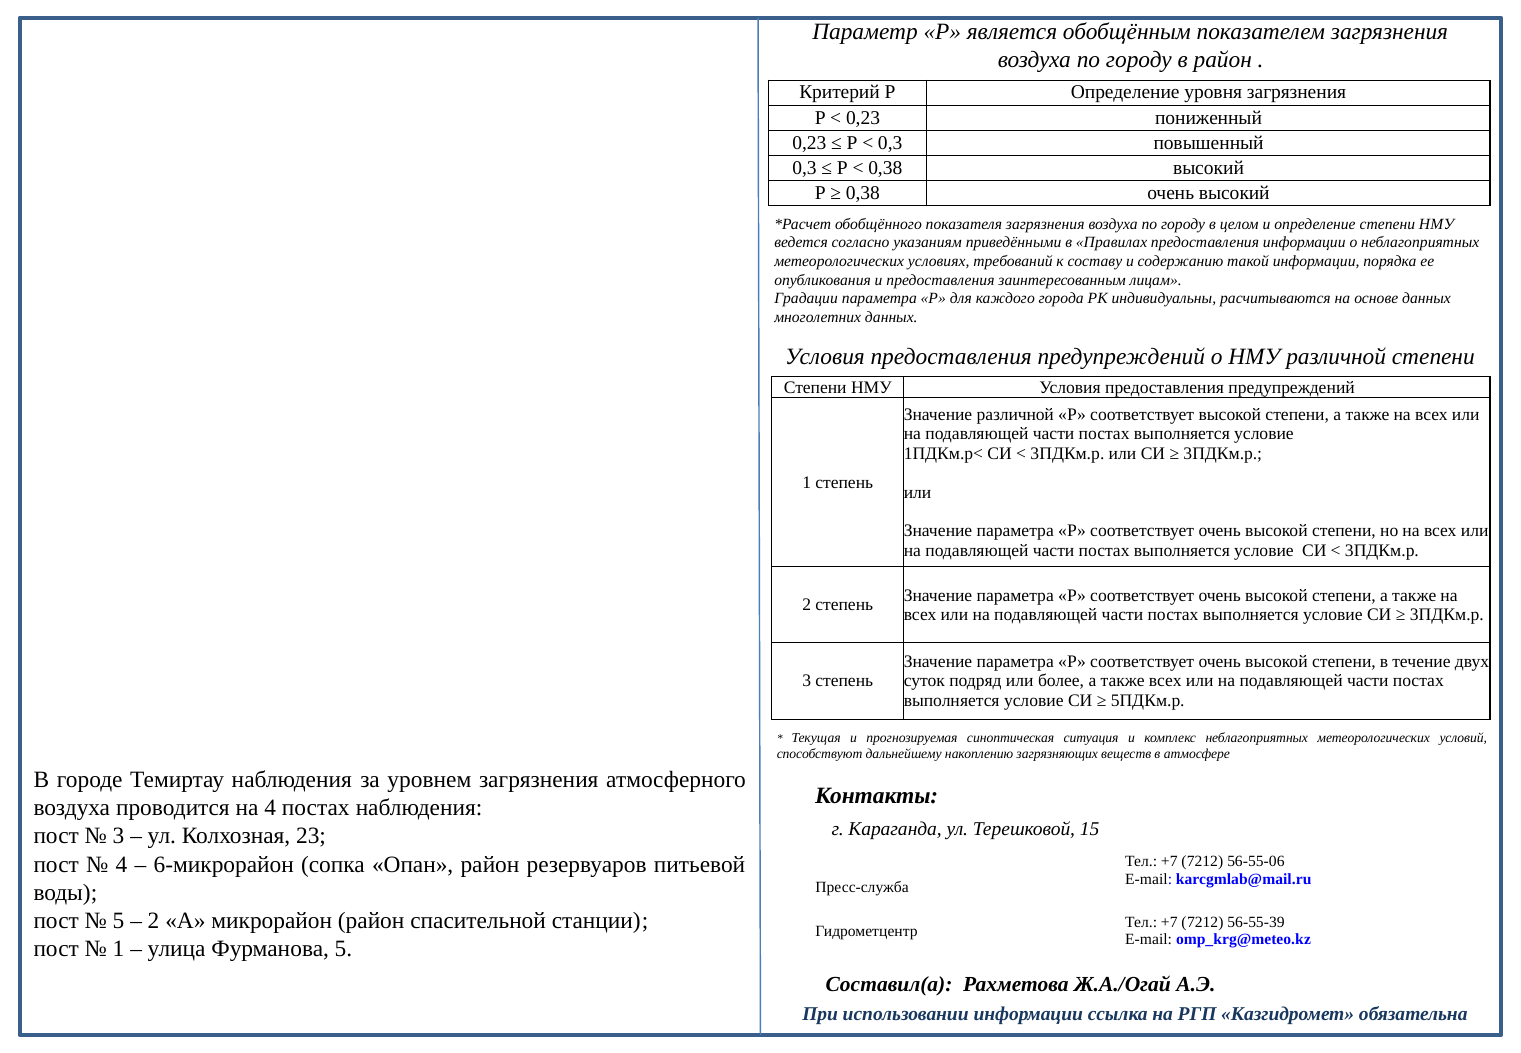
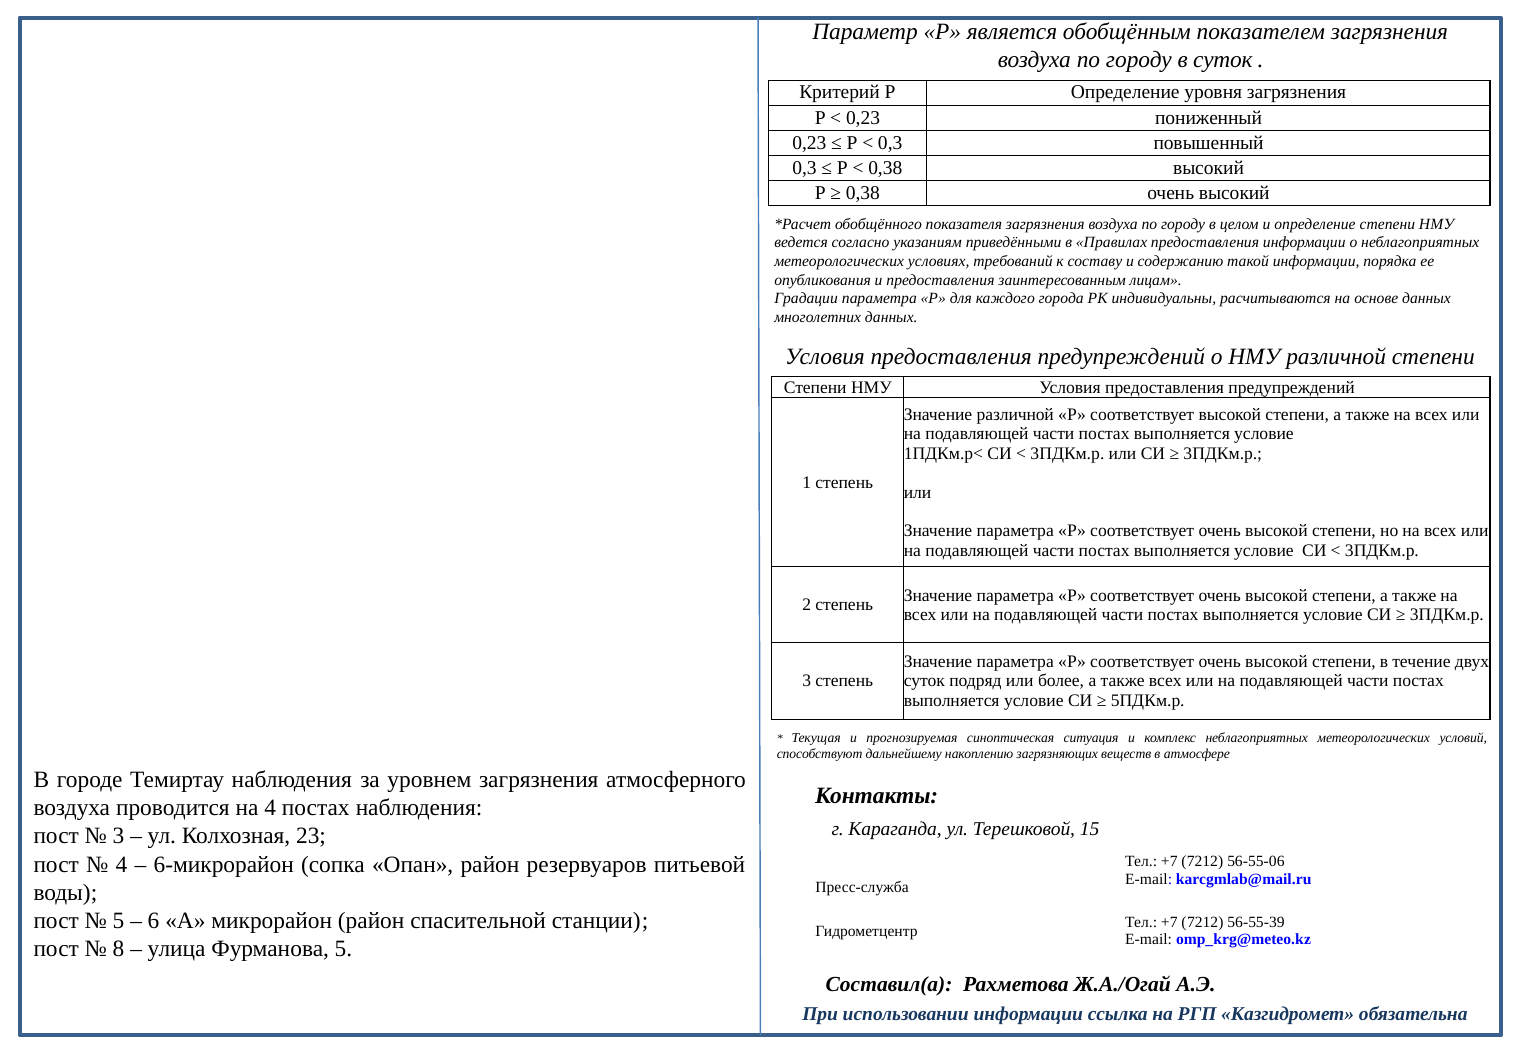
в район: район -> суток
2 at (154, 920): 2 -> 6
1 at (119, 949): 1 -> 8
